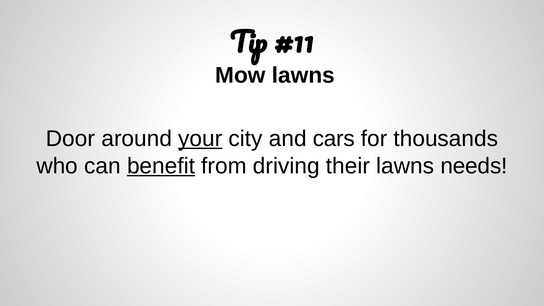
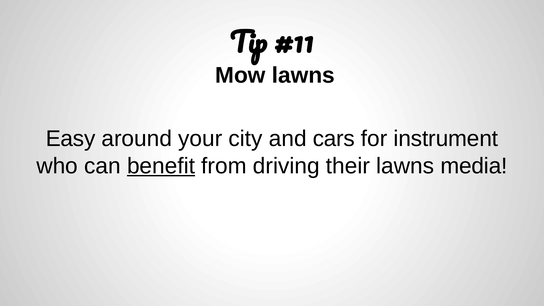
Door: Door -> Easy
your underline: present -> none
thousands: thousands -> instrument
needs: needs -> media
